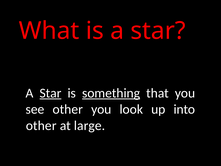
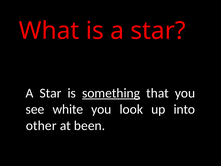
Star at (51, 93) underline: present -> none
see other: other -> white
large: large -> been
